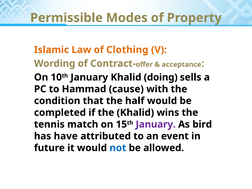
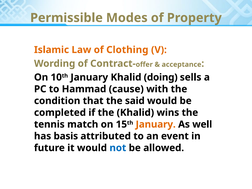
half: half -> said
January at (156, 124) colour: purple -> orange
bird: bird -> well
have: have -> basis
